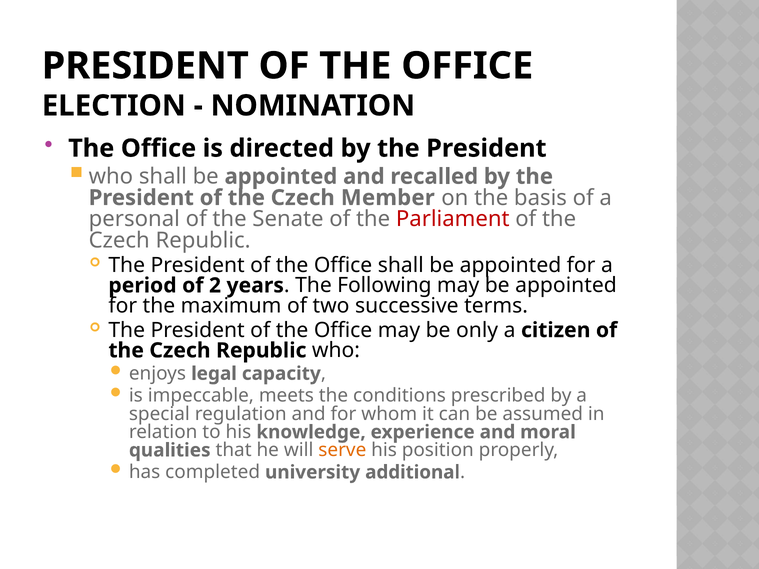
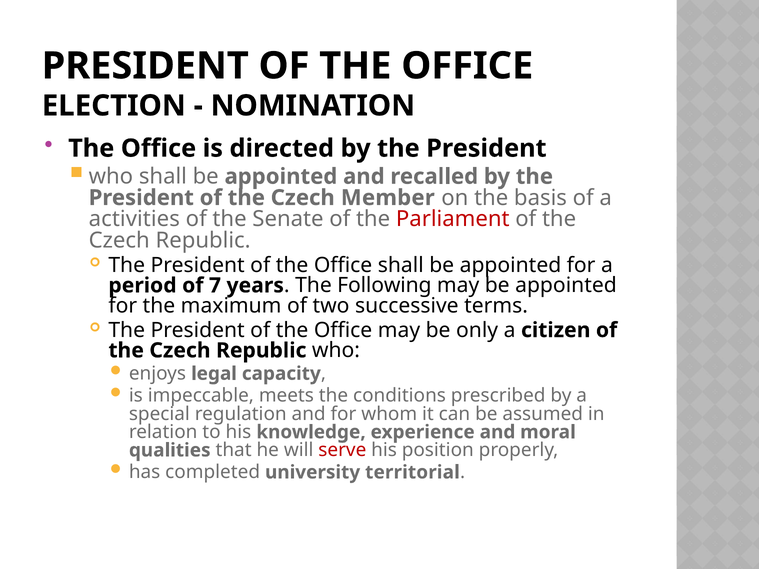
personal: personal -> activities
2: 2 -> 7
serve colour: orange -> red
additional: additional -> territorial
